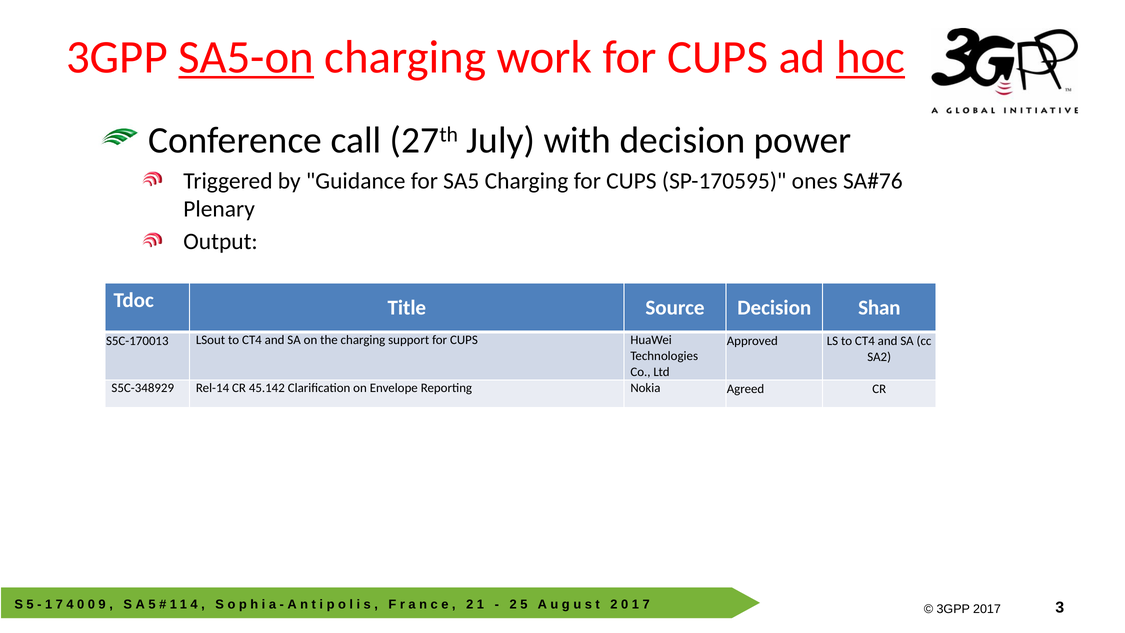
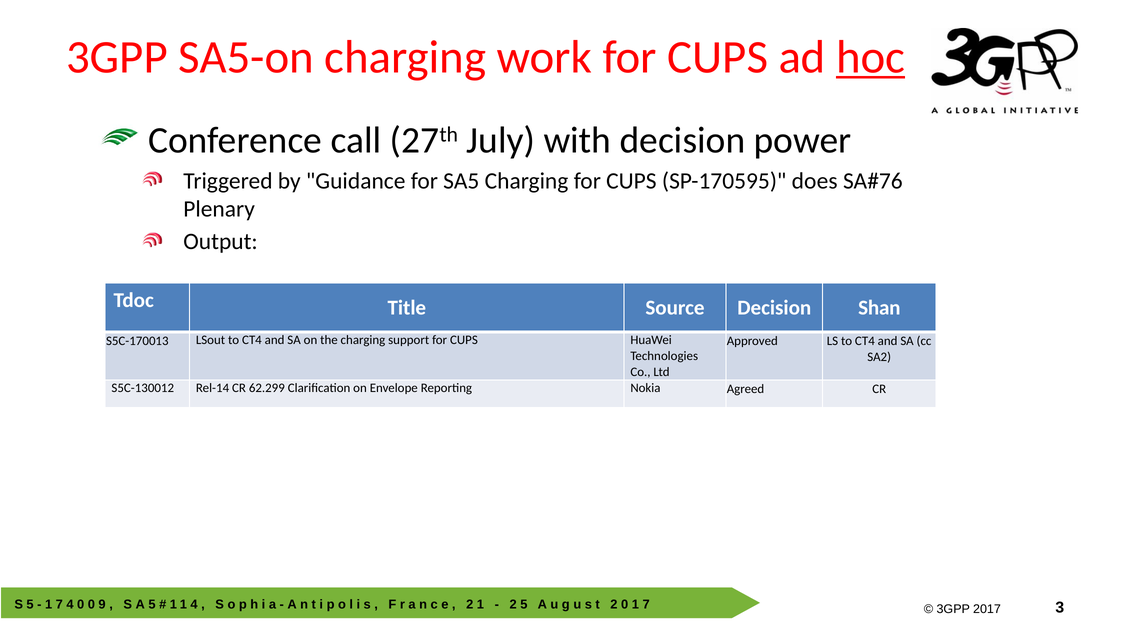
SA5-on underline: present -> none
ones: ones -> does
S5C-348929: S5C-348929 -> S5C-130012
45.142: 45.142 -> 62.299
